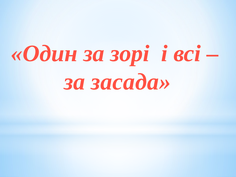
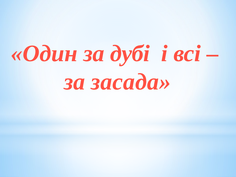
зорі: зорі -> дубі
